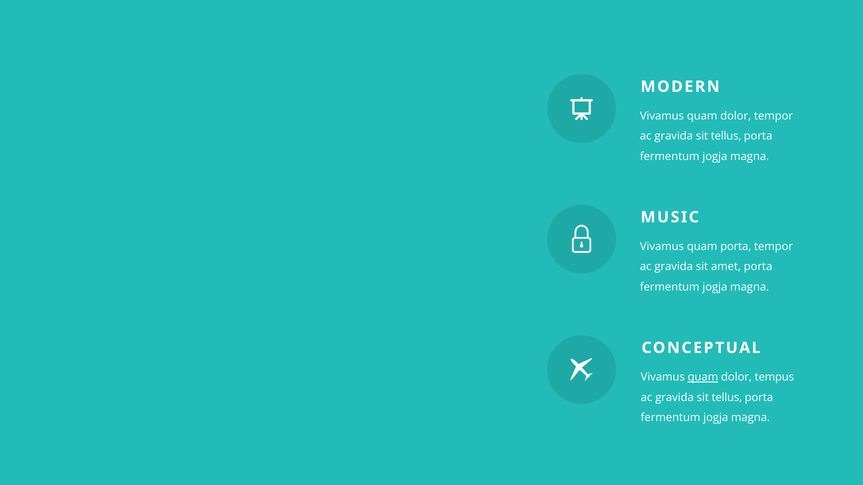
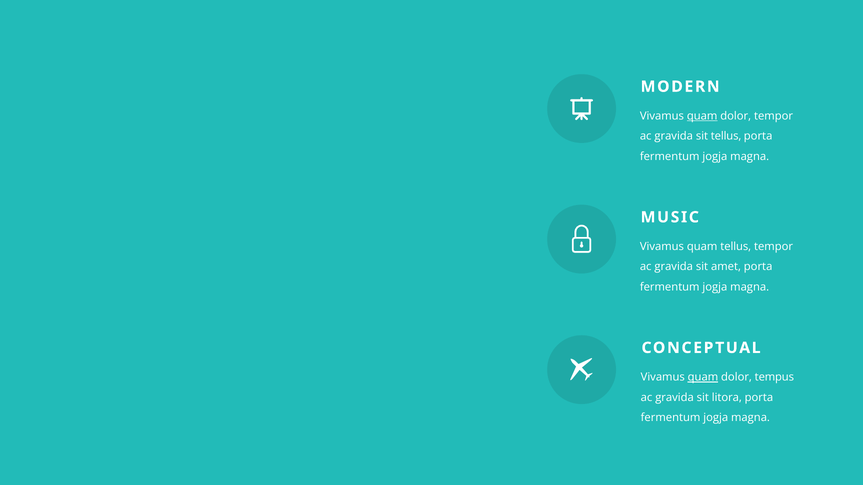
quam at (702, 116) underline: none -> present
quam porta: porta -> tellus
tellus at (727, 398): tellus -> litora
